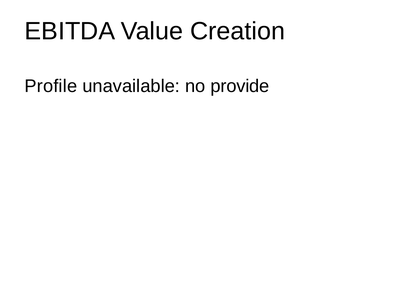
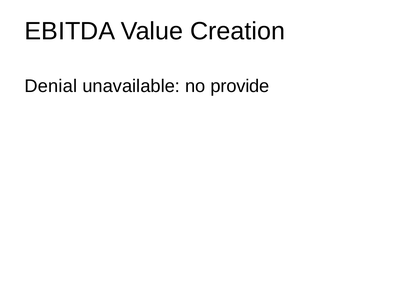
Profile: Profile -> Denial
